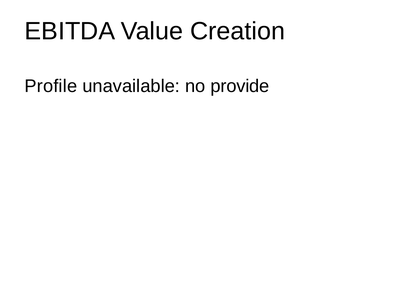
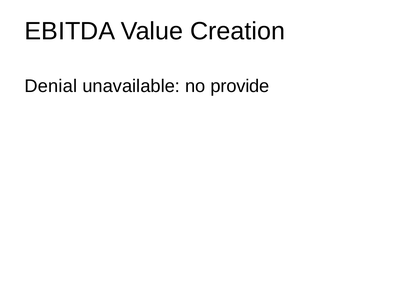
Profile: Profile -> Denial
